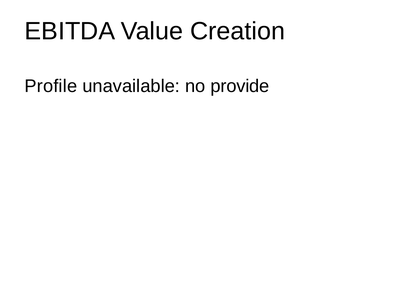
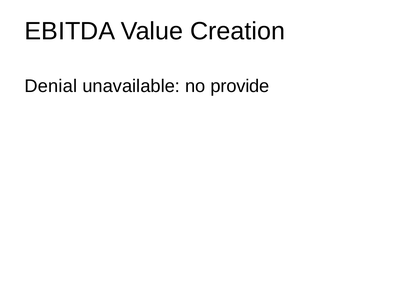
Profile: Profile -> Denial
